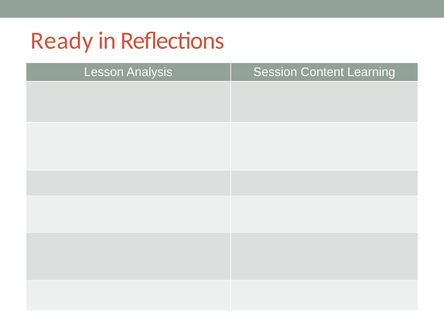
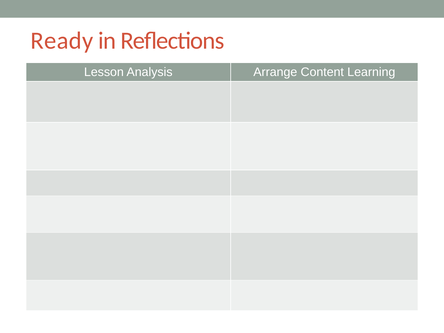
Session: Session -> Arrange
